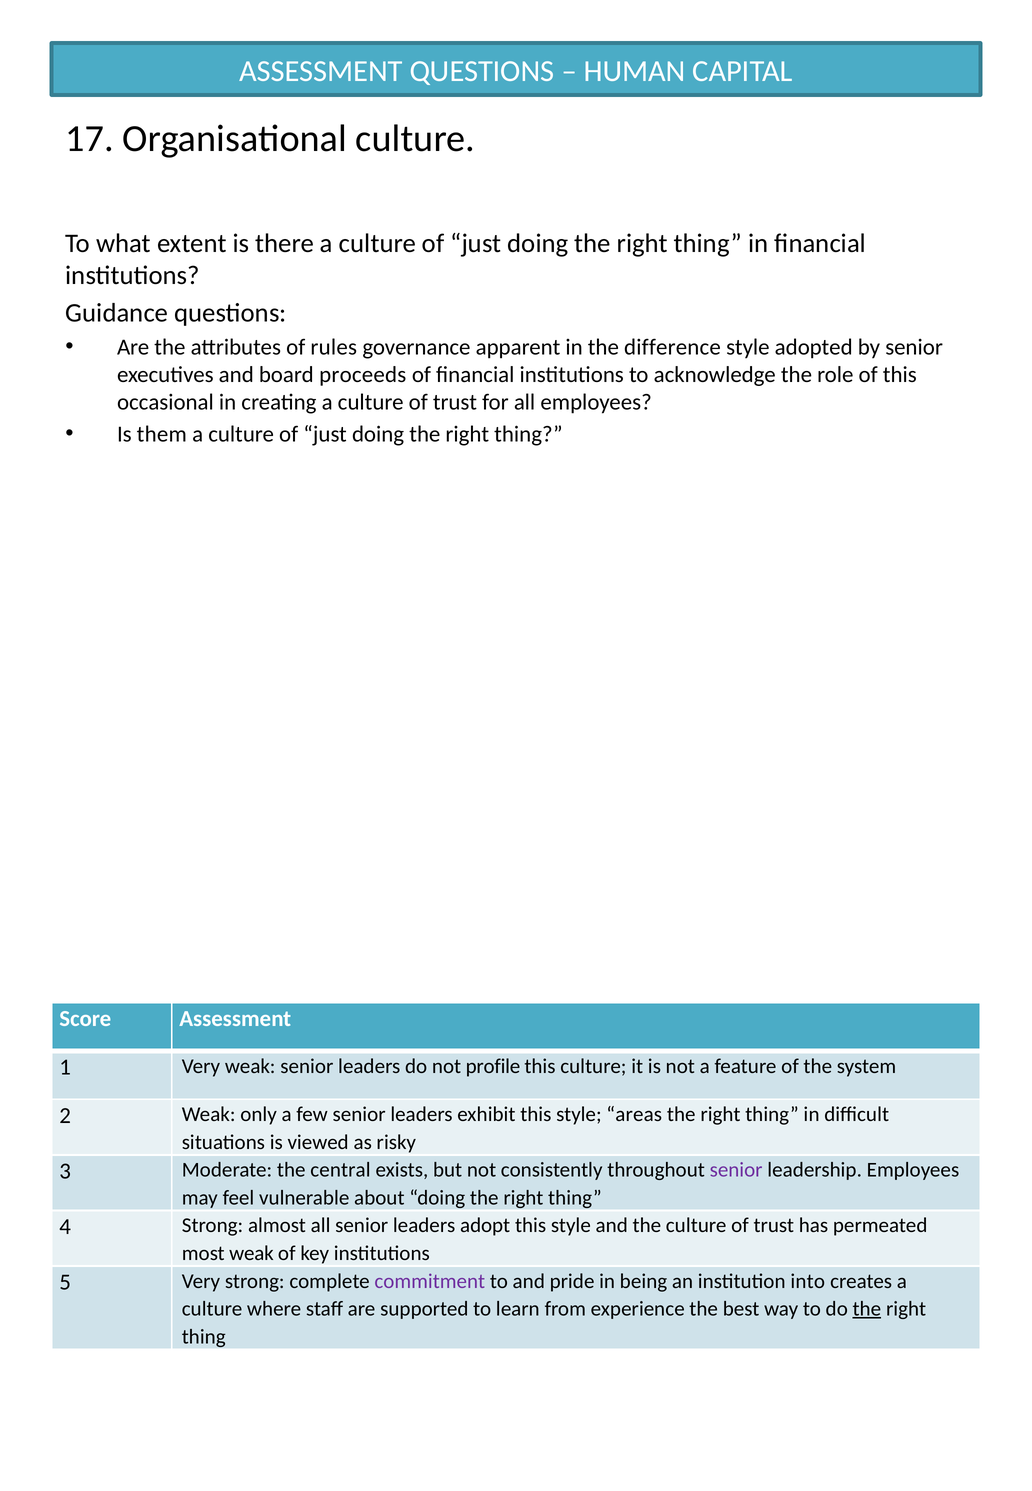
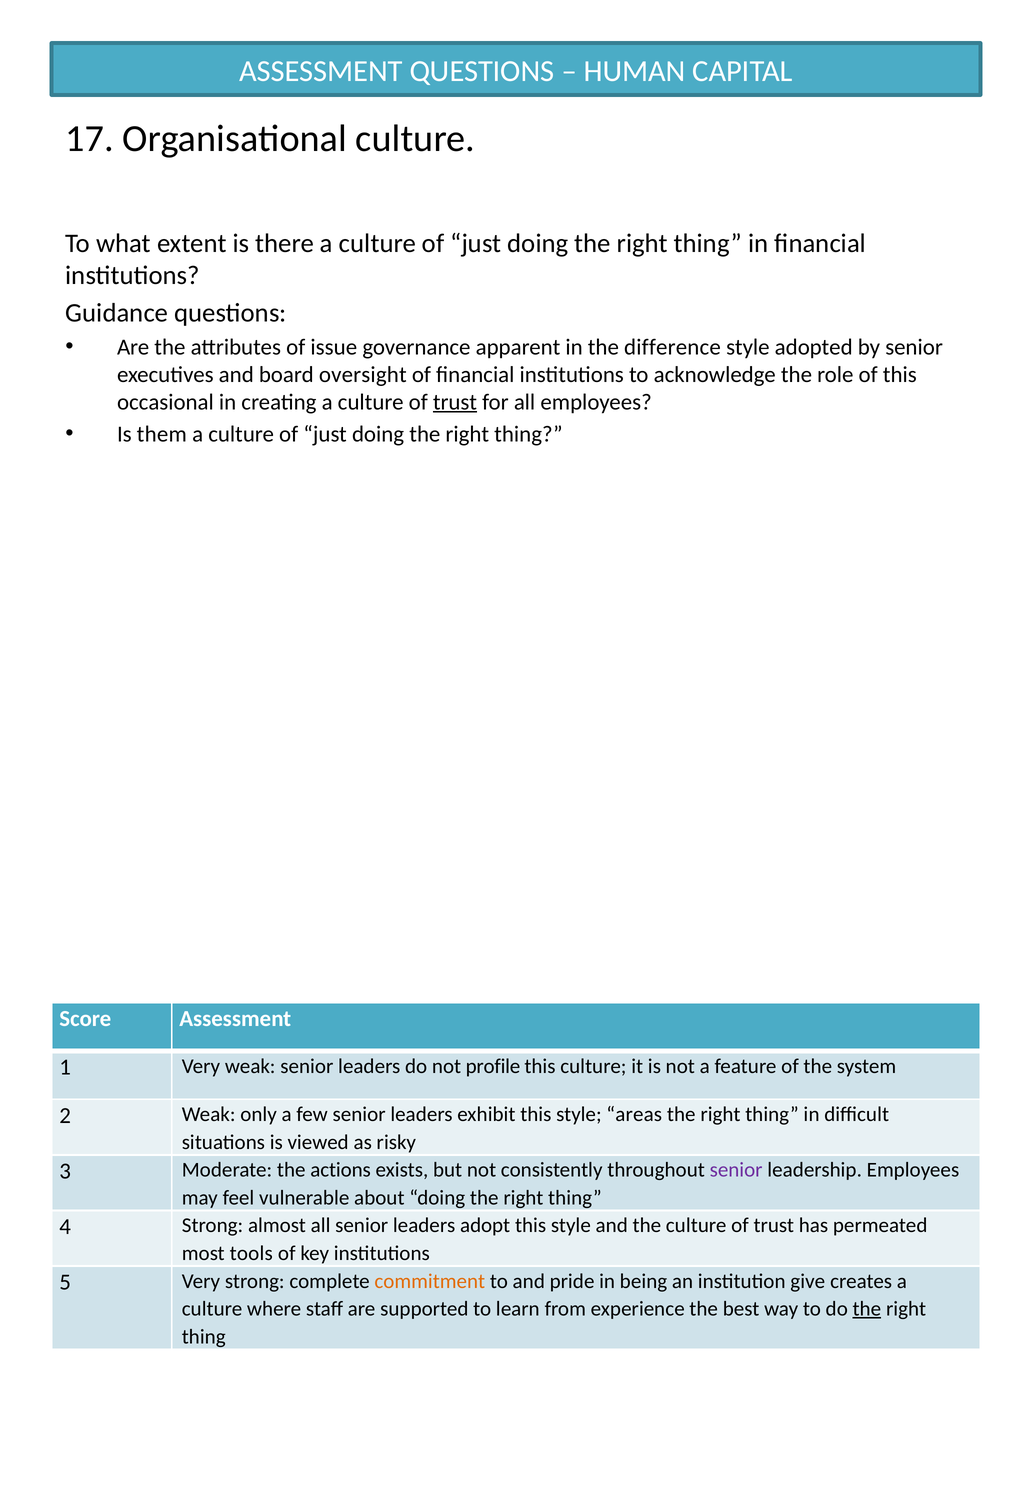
rules: rules -> issue
proceeds: proceeds -> oversight
trust at (455, 402) underline: none -> present
central: central -> actions
most weak: weak -> tools
commitment colour: purple -> orange
into: into -> give
